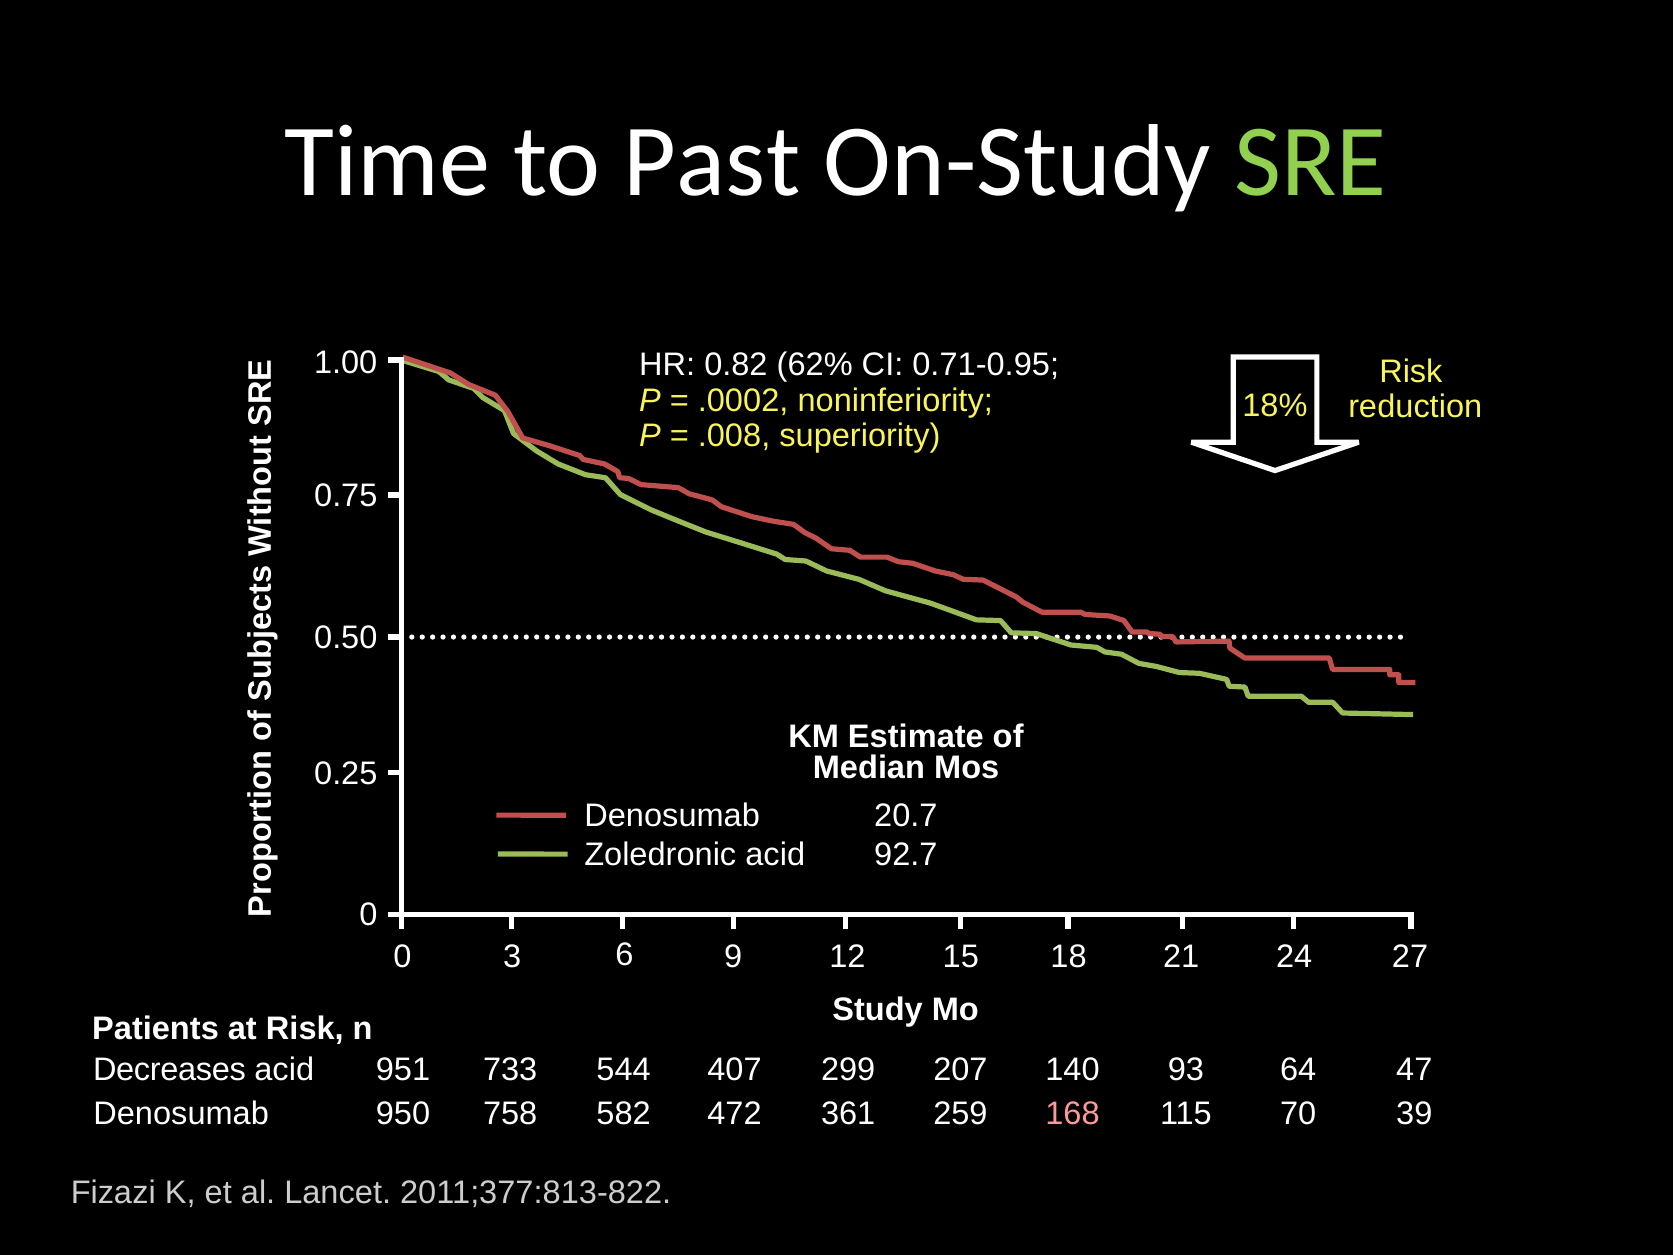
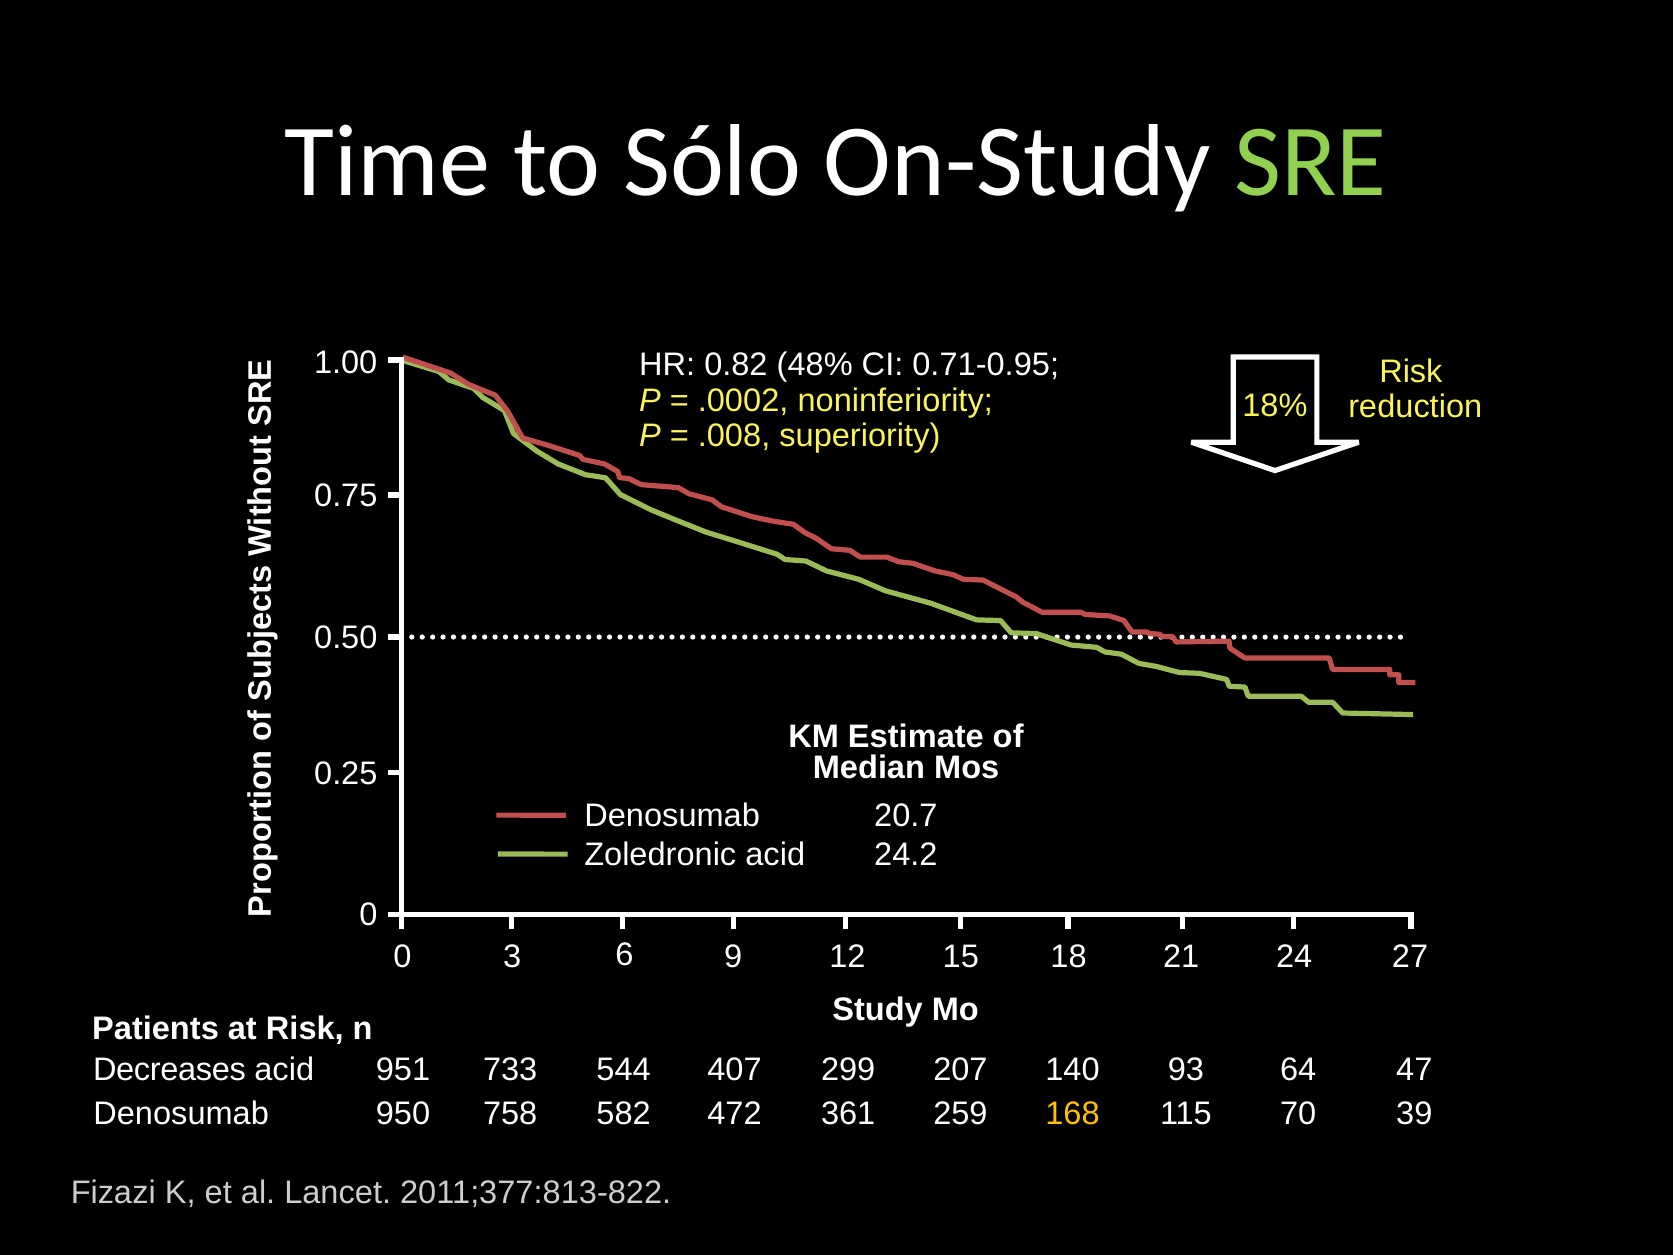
Past: Past -> Sólo
62%: 62% -> 48%
92.7: 92.7 -> 24.2
168 colour: pink -> yellow
